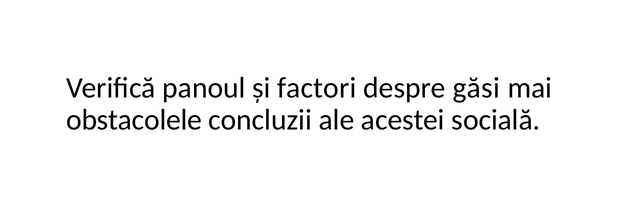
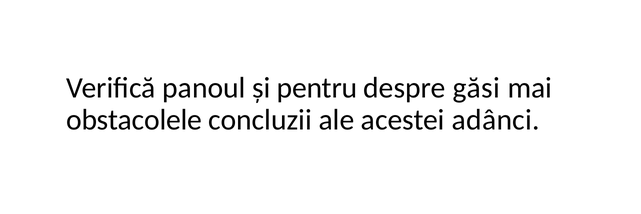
factori: factori -> pentru
socială: socială -> adânci
